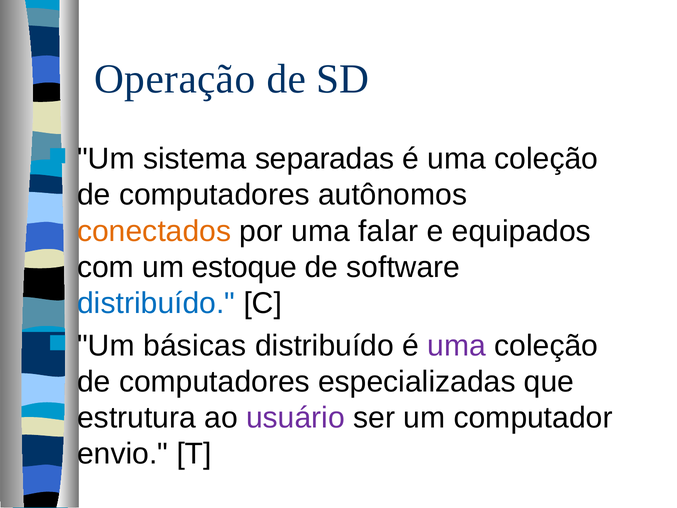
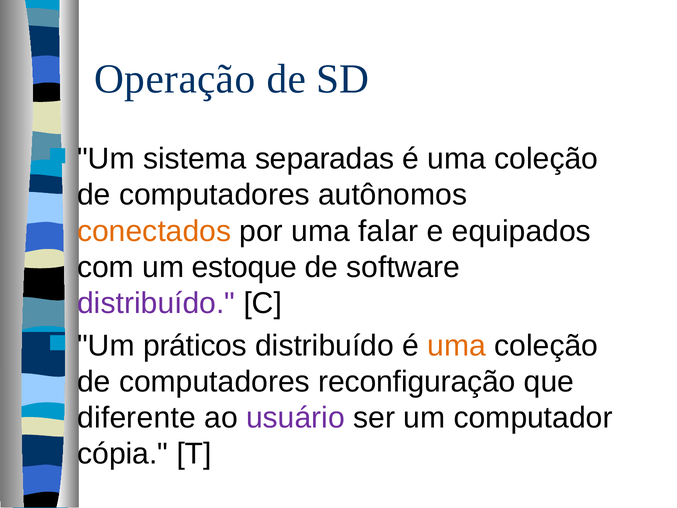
distribuído at (156, 303) colour: blue -> purple
básicas: básicas -> práticos
uma at (457, 345) colour: purple -> orange
especializadas: especializadas -> reconfiguração
estrutura: estrutura -> diferente
envio: envio -> cópia
